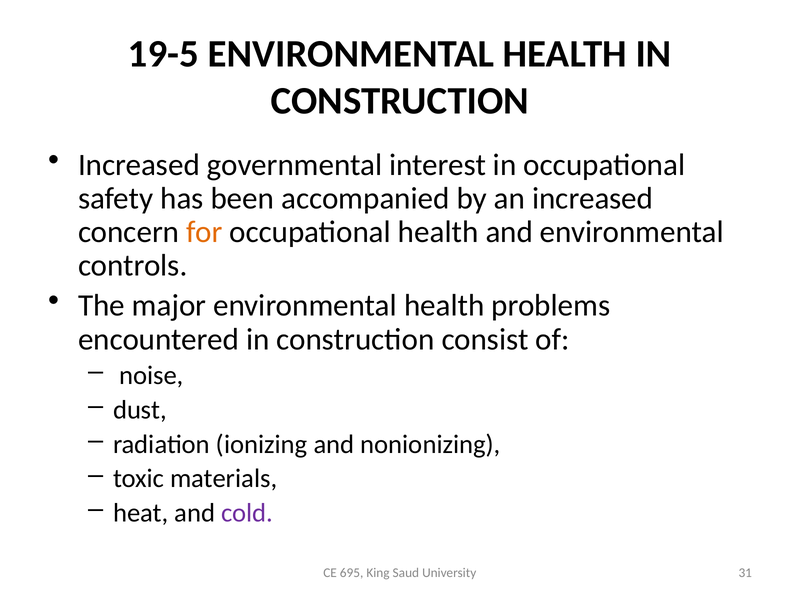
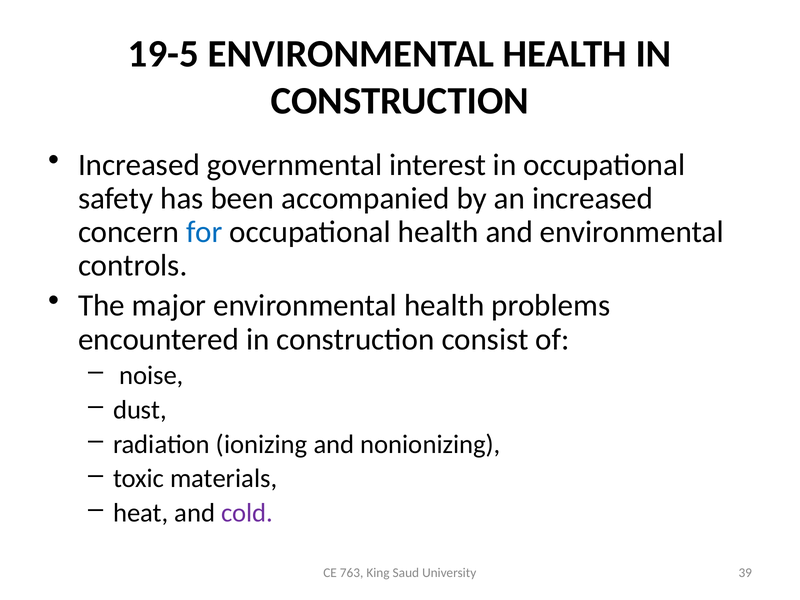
for colour: orange -> blue
695: 695 -> 763
31: 31 -> 39
